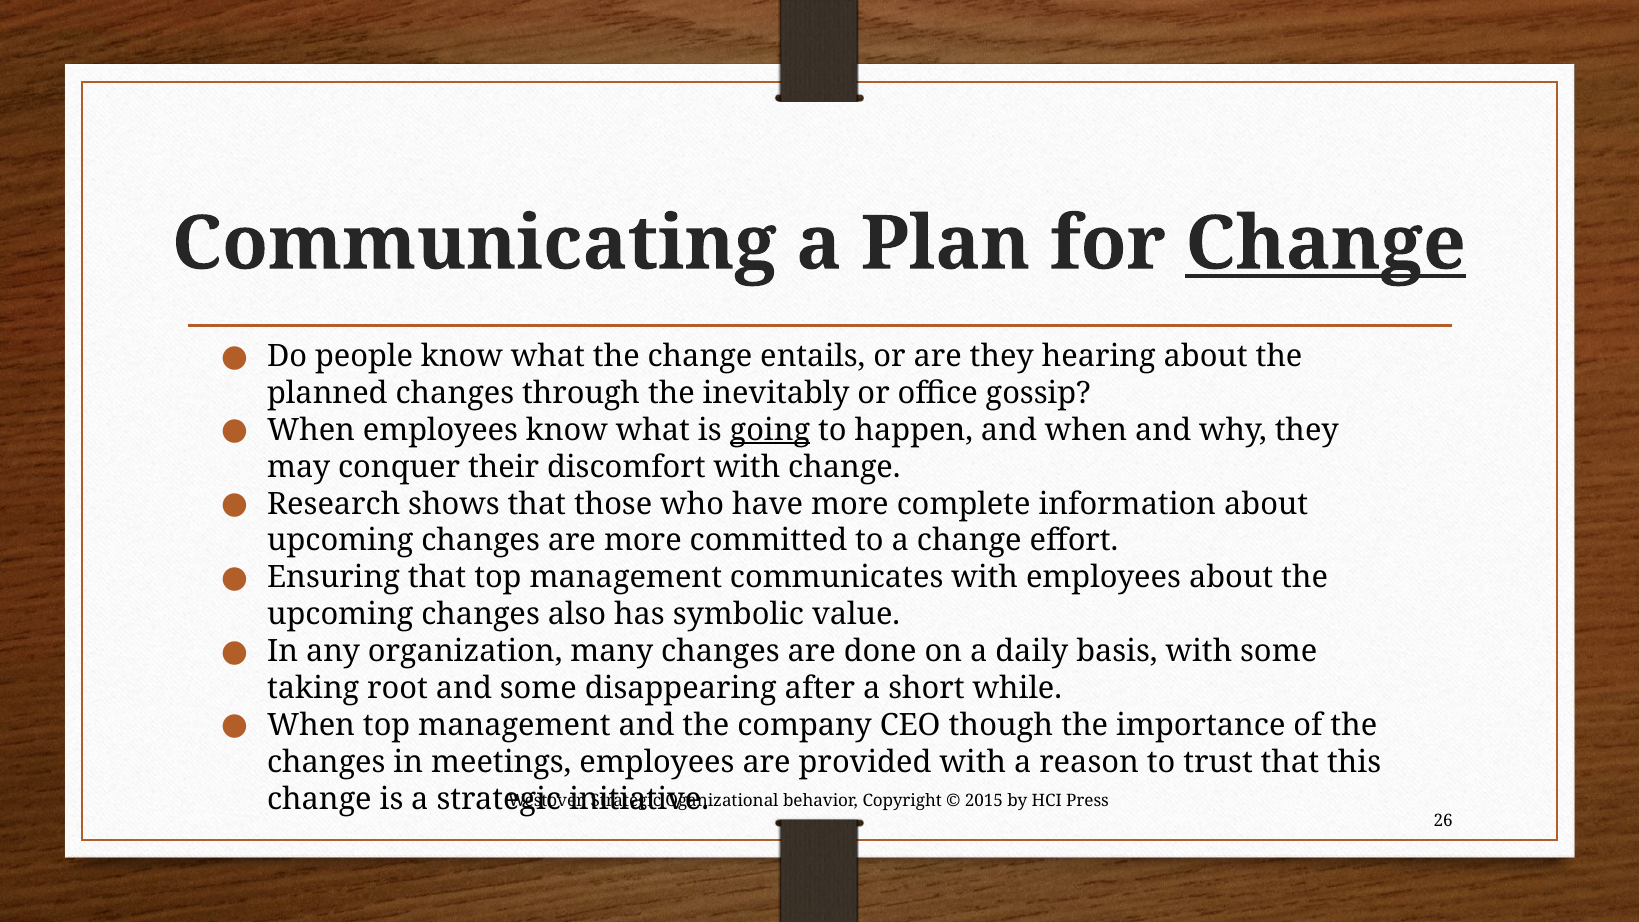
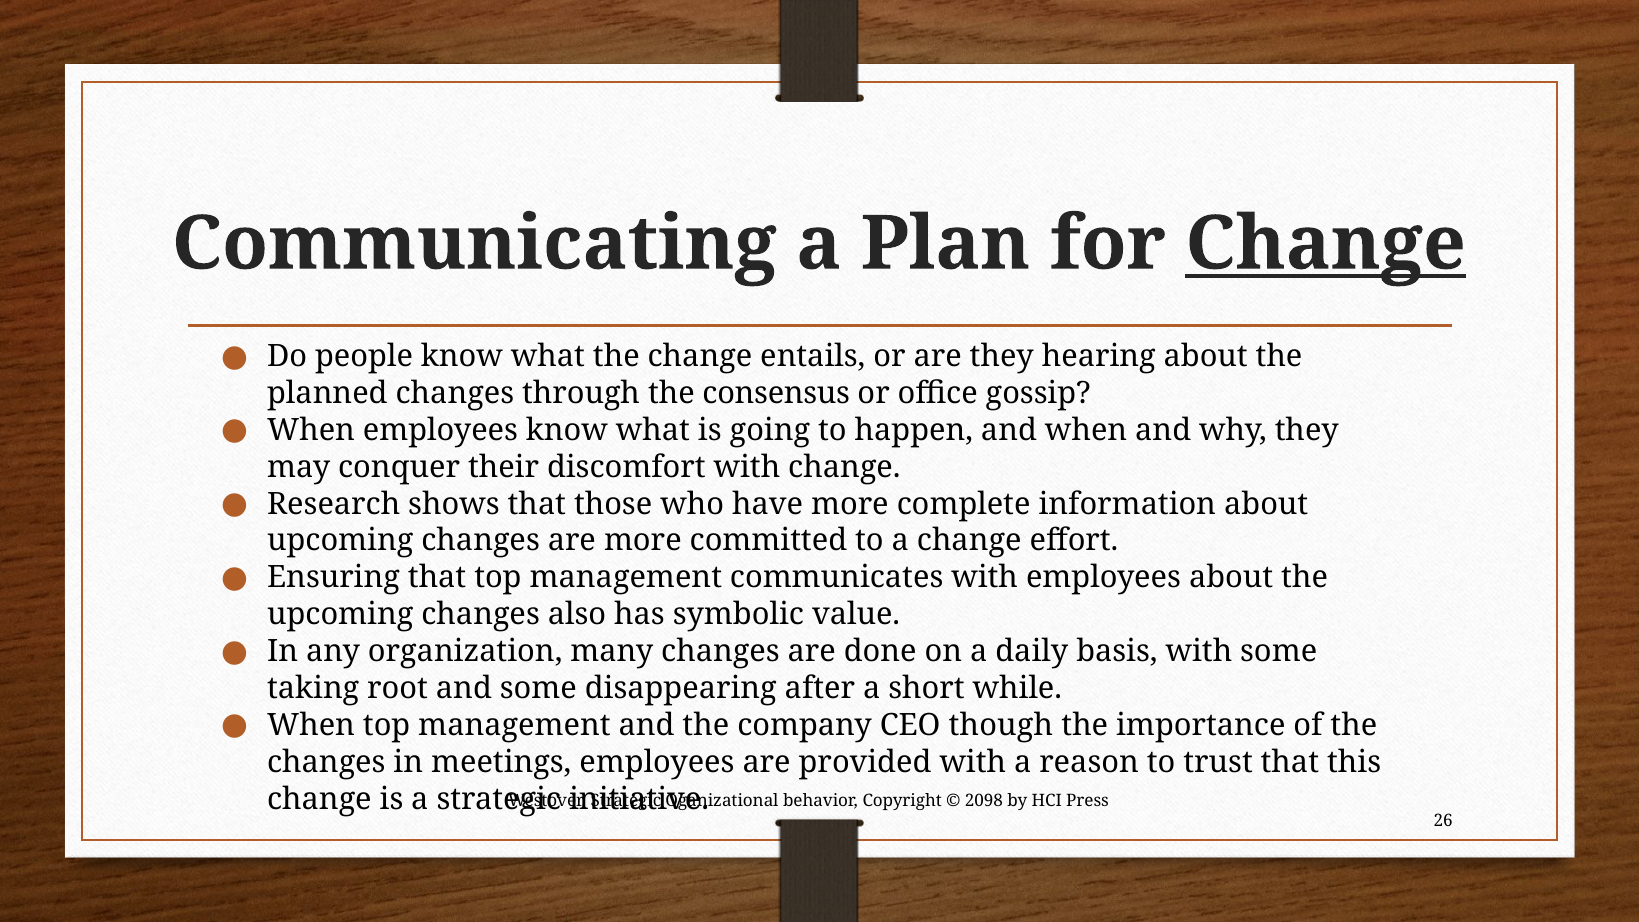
inevitably: inevitably -> consensus
going underline: present -> none
2015: 2015 -> 2098
